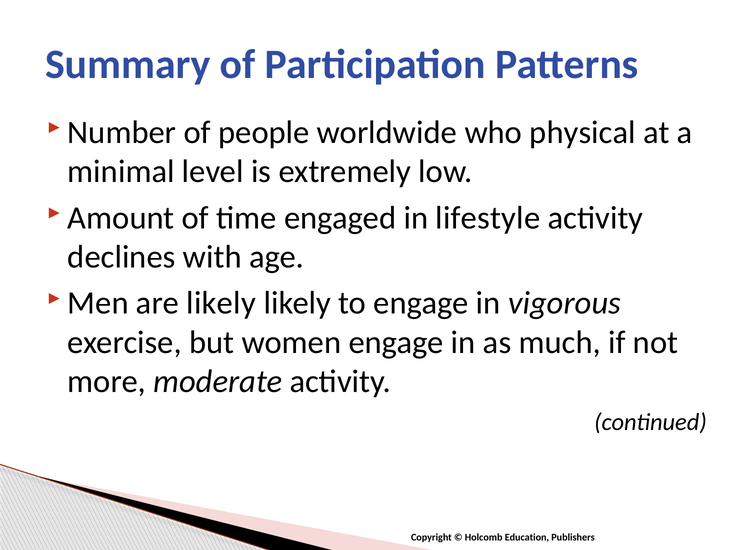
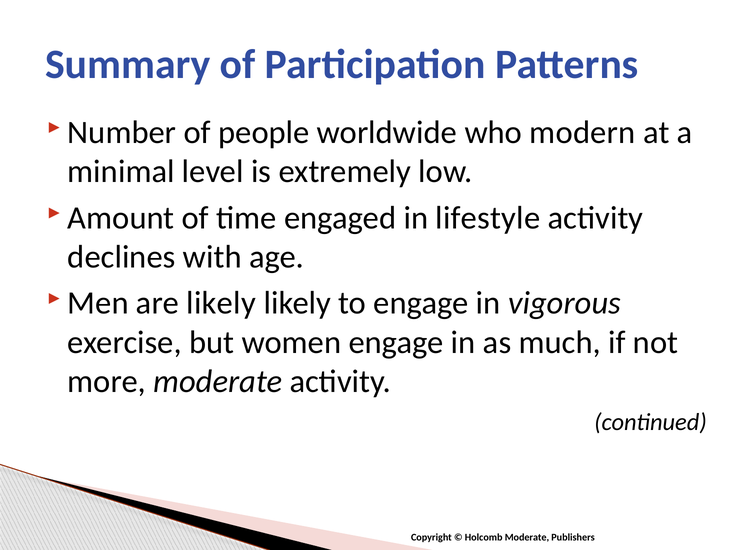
physical: physical -> modern
Holcomb Education: Education -> Moderate
